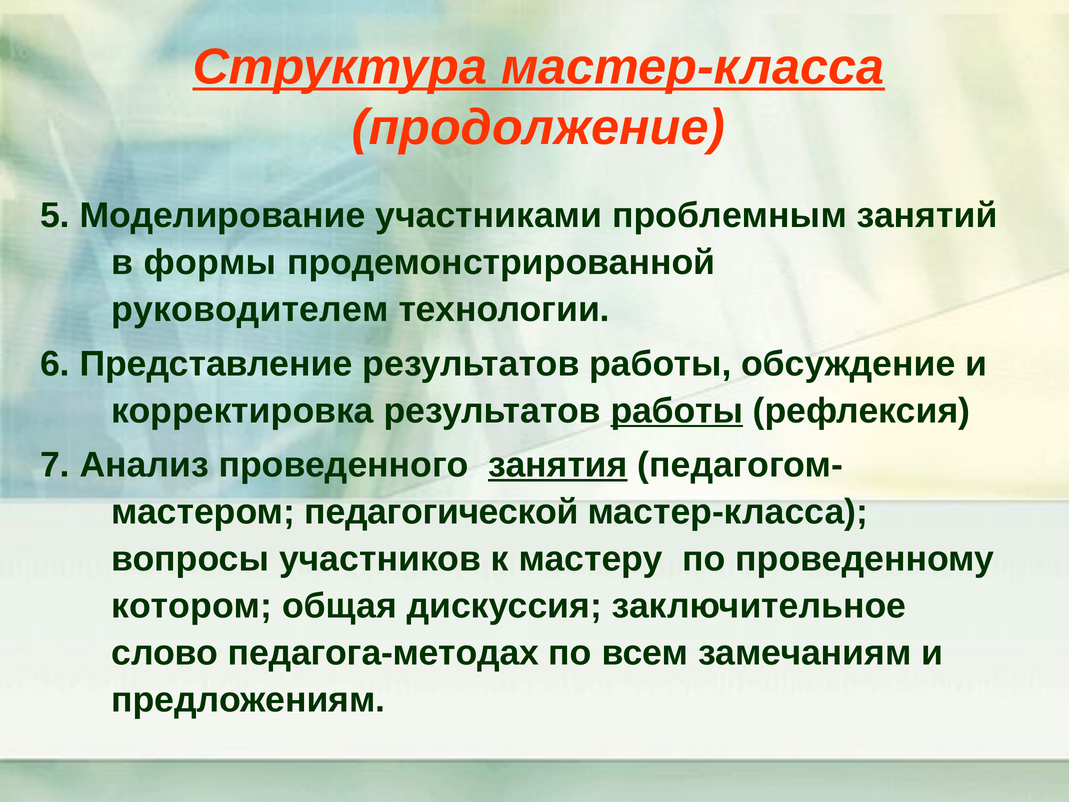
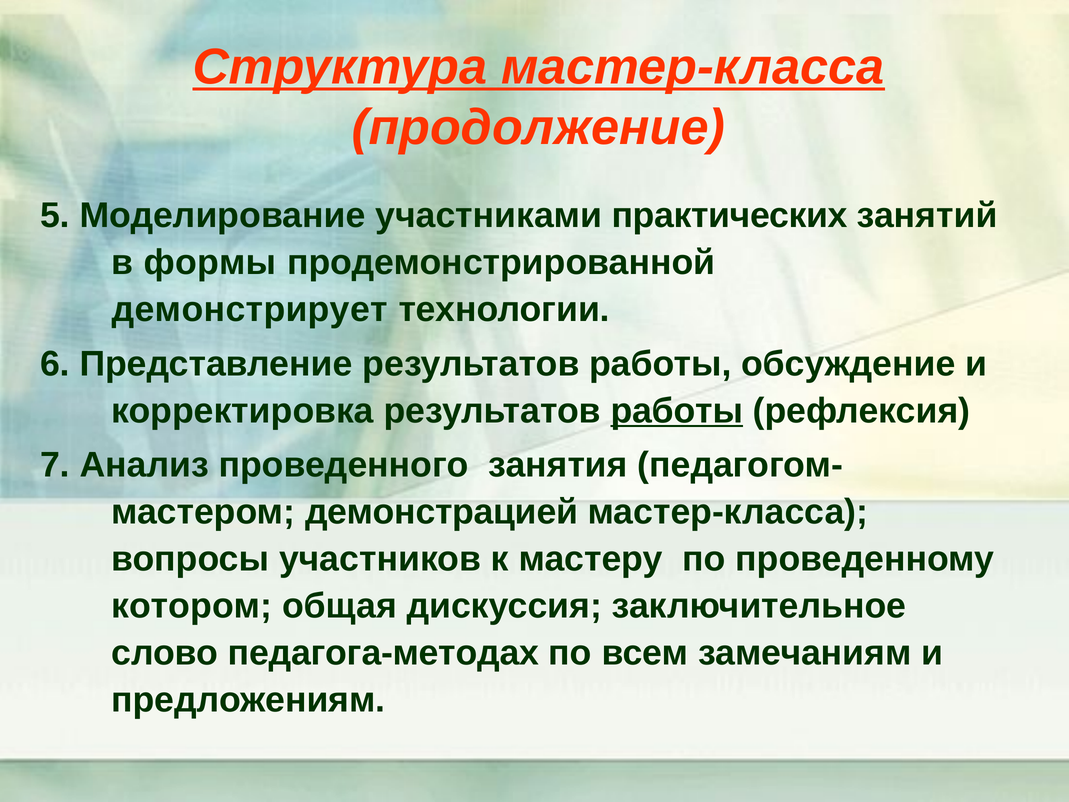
проблемным: проблемным -> практических
руководителем: руководителем -> демонстрирует
занятия underline: present -> none
педагогической: педагогической -> демонстрацией
